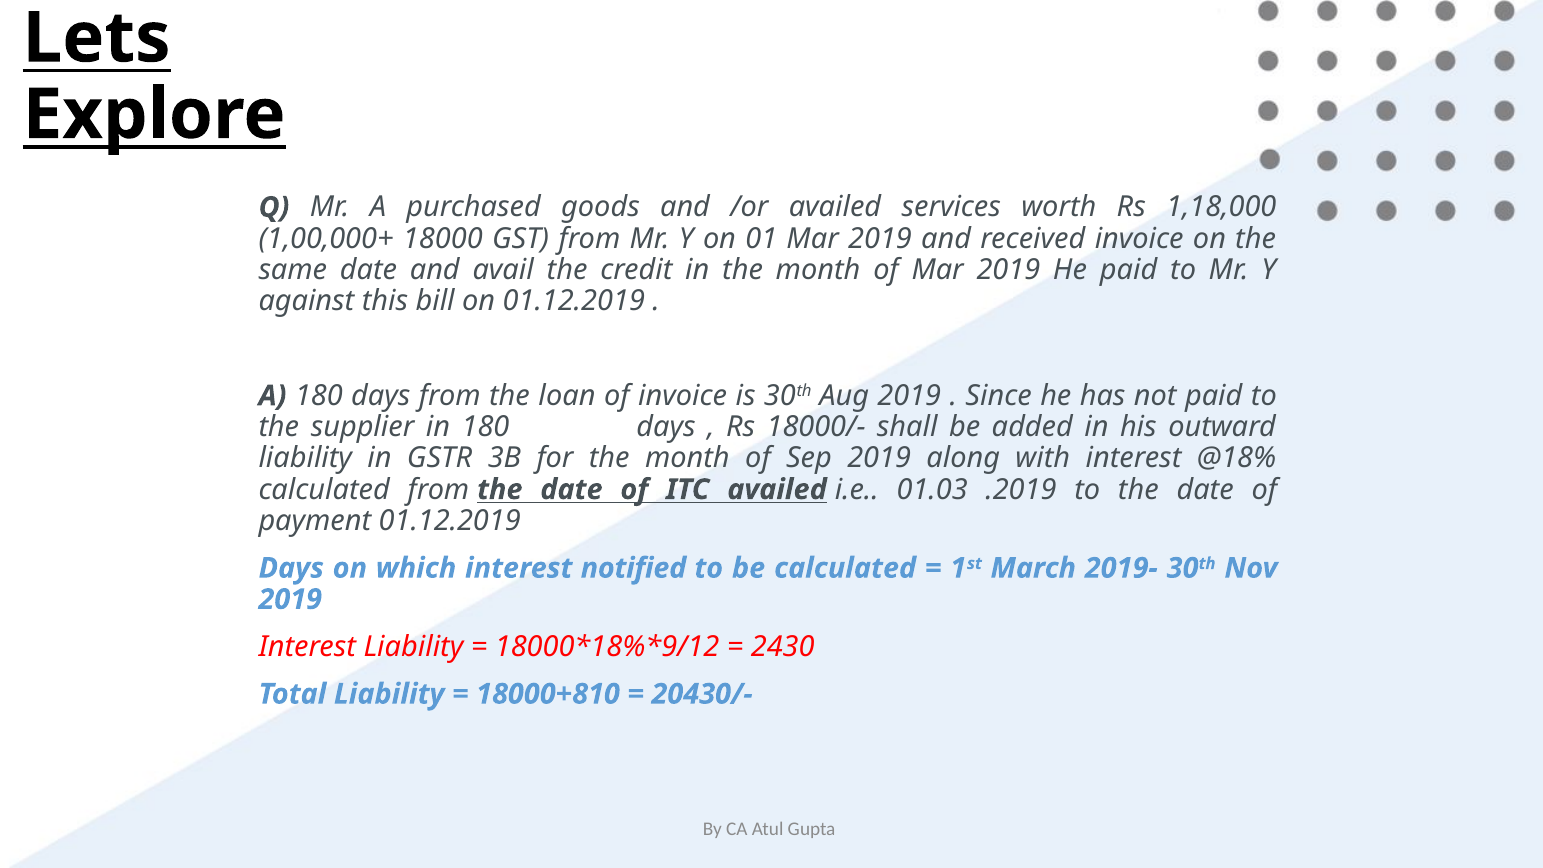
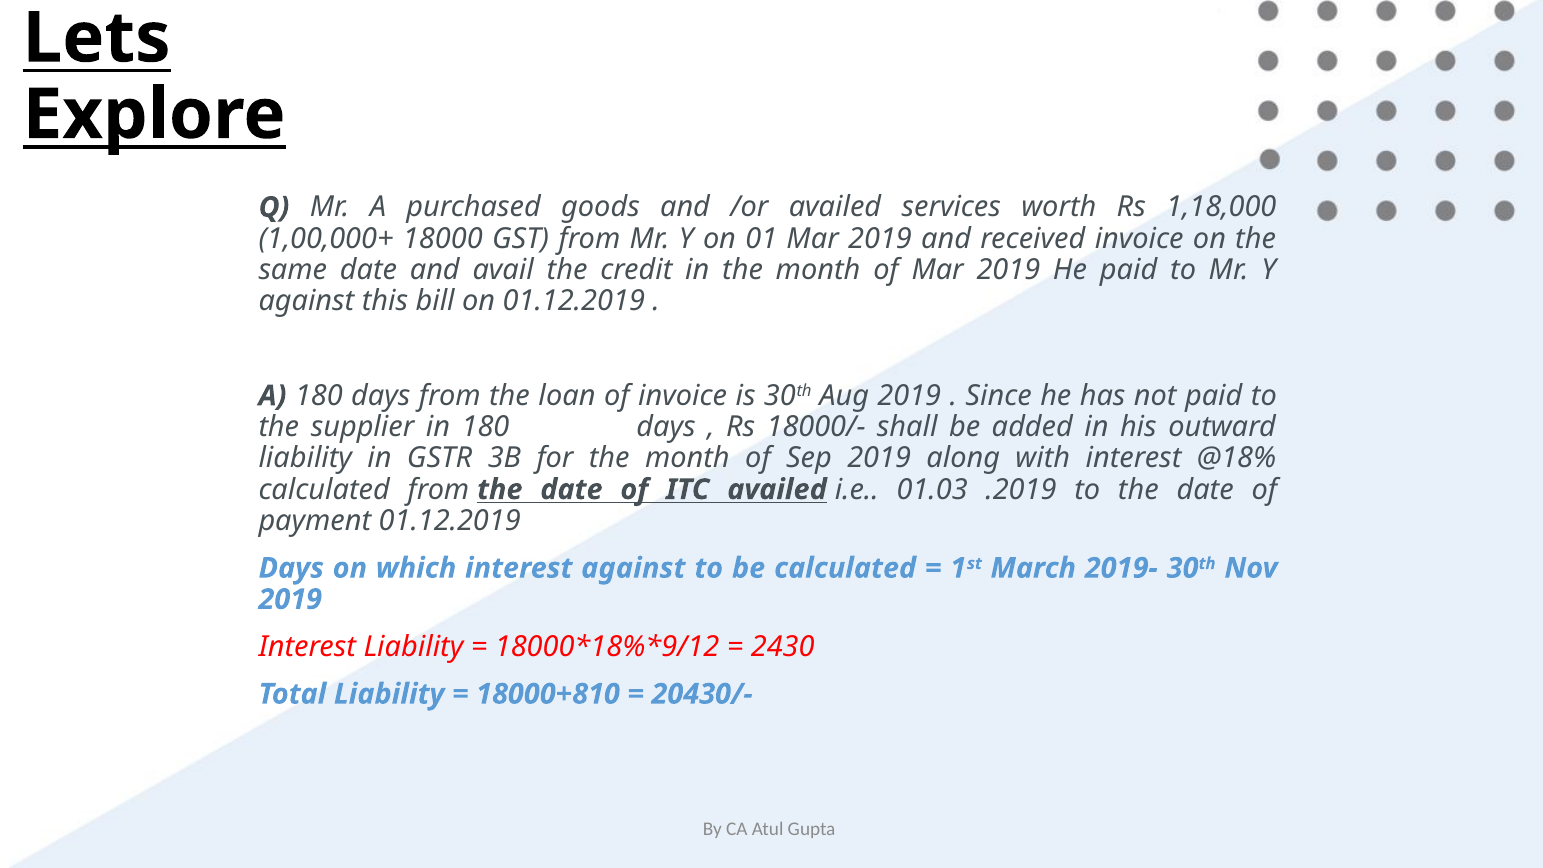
interest notified: notified -> against
